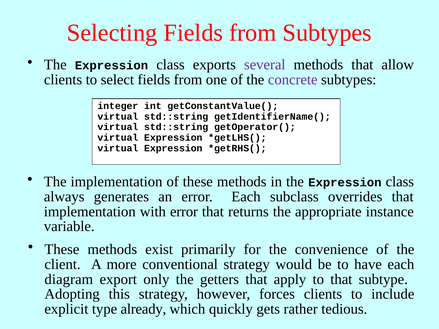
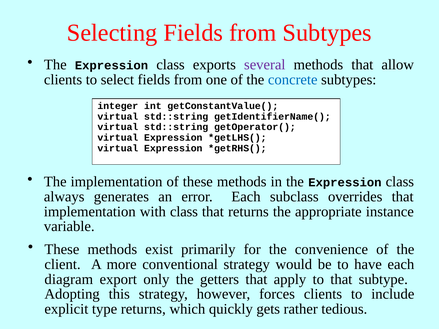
concrete colour: purple -> blue
with error: error -> class
type already: already -> returns
